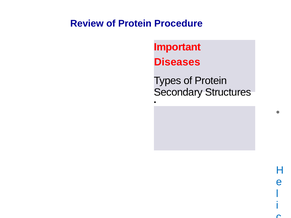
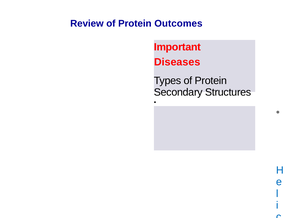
Procedure: Procedure -> Outcomes
